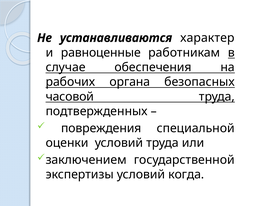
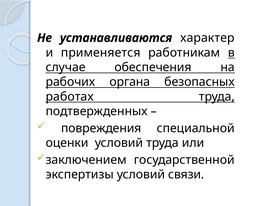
равноценные: равноценные -> применяется
часовой: часовой -> работах
когда: когда -> связи
